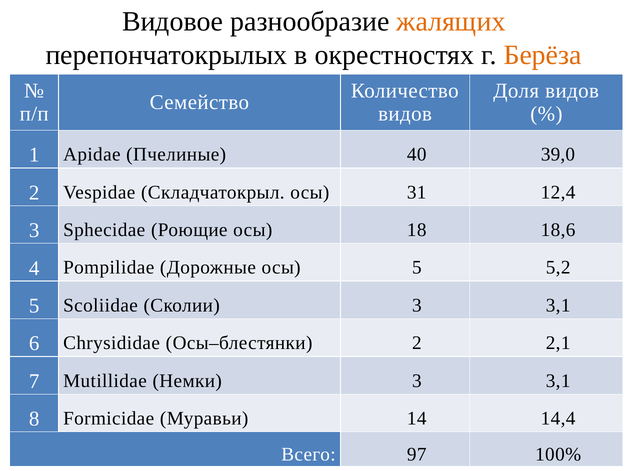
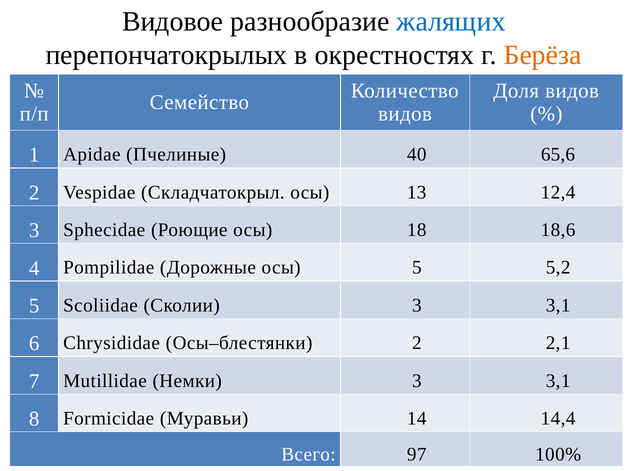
жалящих colour: orange -> blue
39,0: 39,0 -> 65,6
31: 31 -> 13
